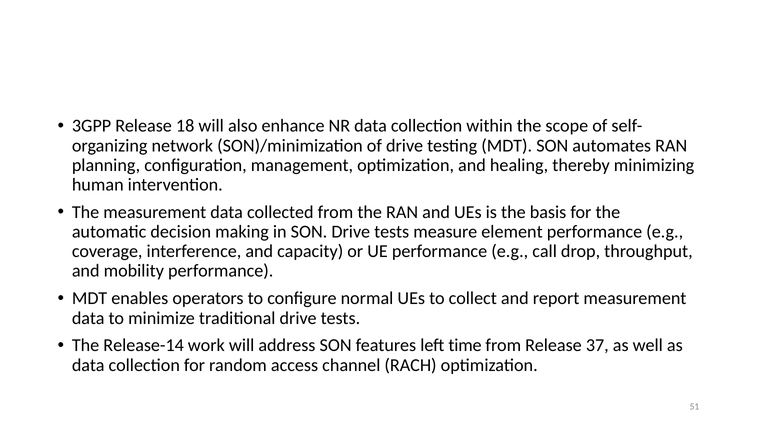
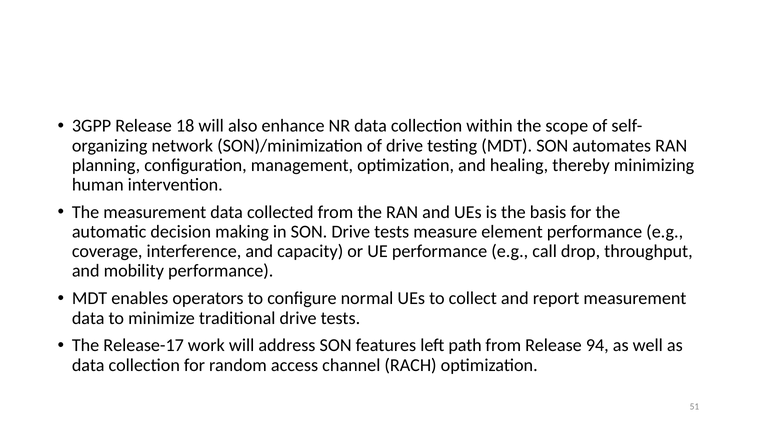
Release-14: Release-14 -> Release-17
time: time -> path
37: 37 -> 94
